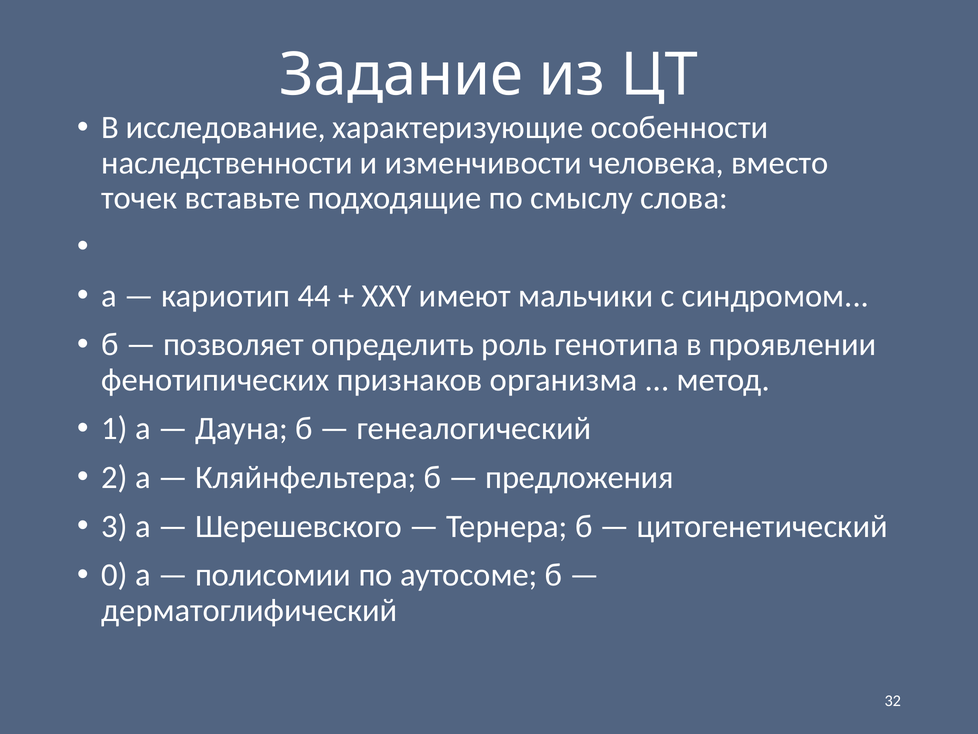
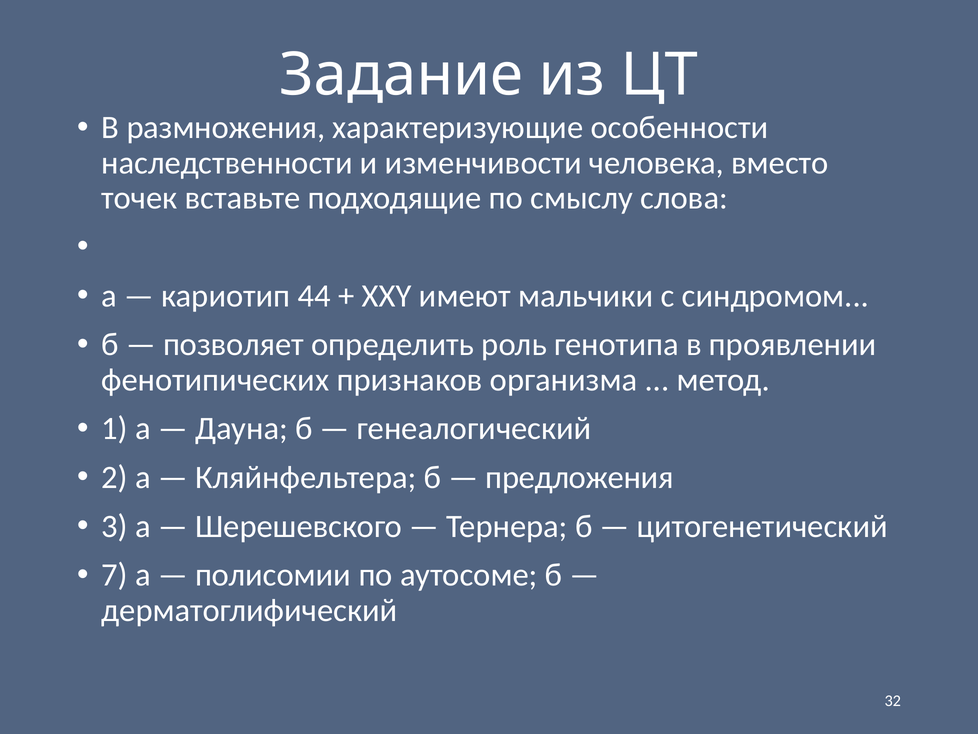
исследование: исследование -> размножения
0: 0 -> 7
